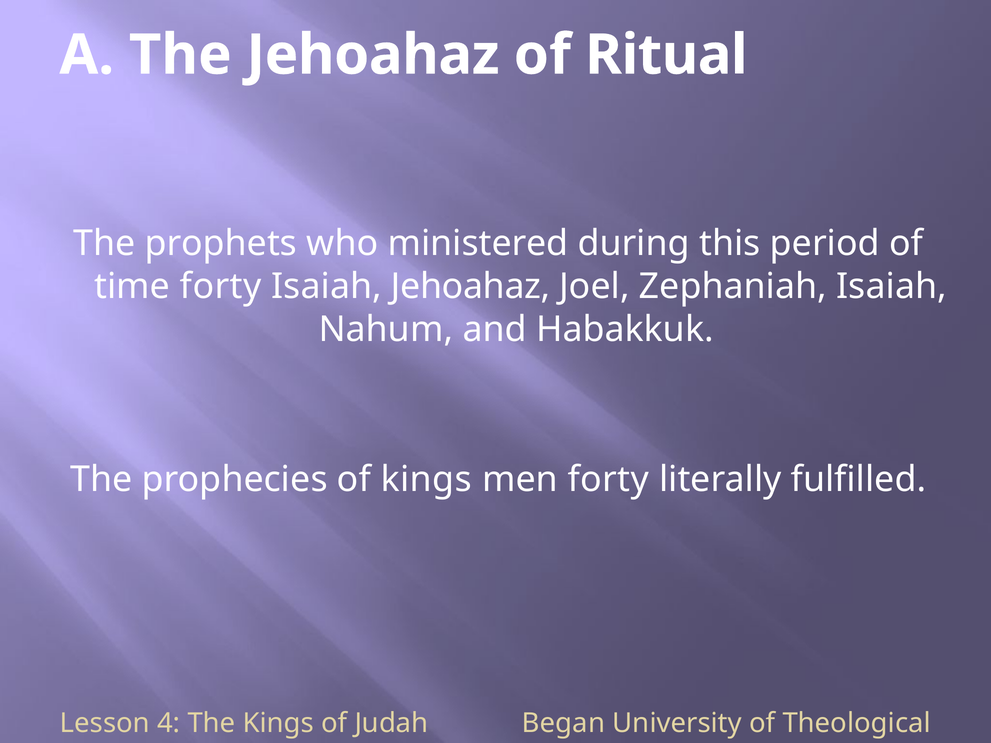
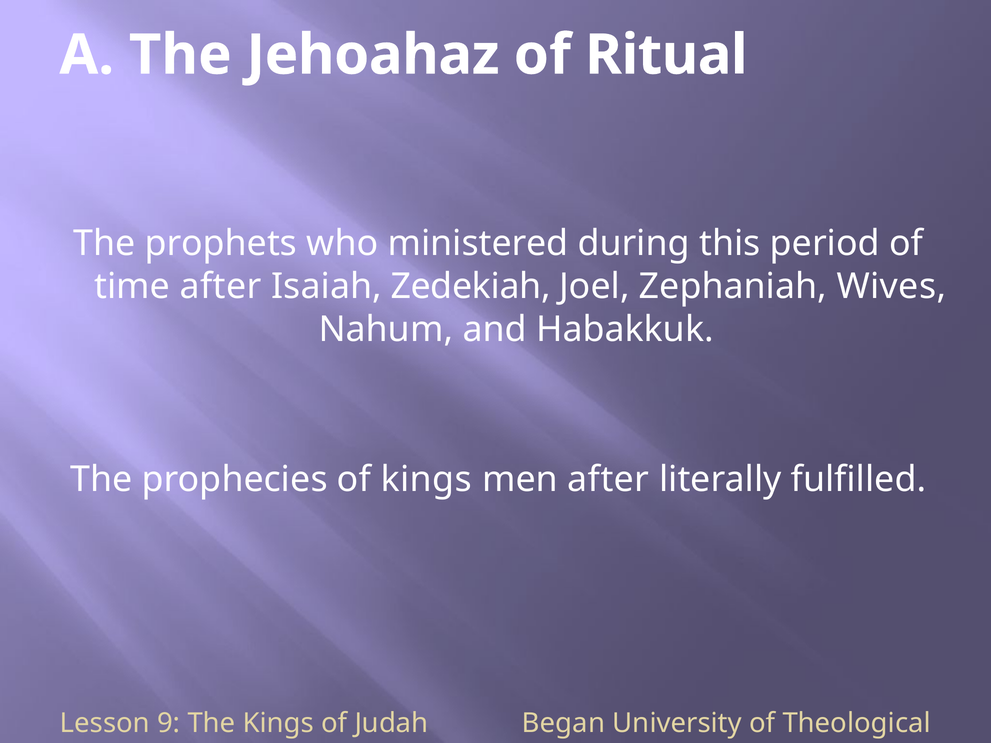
time forty: forty -> after
Isaiah Jehoahaz: Jehoahaz -> Zedekiah
Zephaniah Isaiah: Isaiah -> Wives
men forty: forty -> after
4: 4 -> 9
